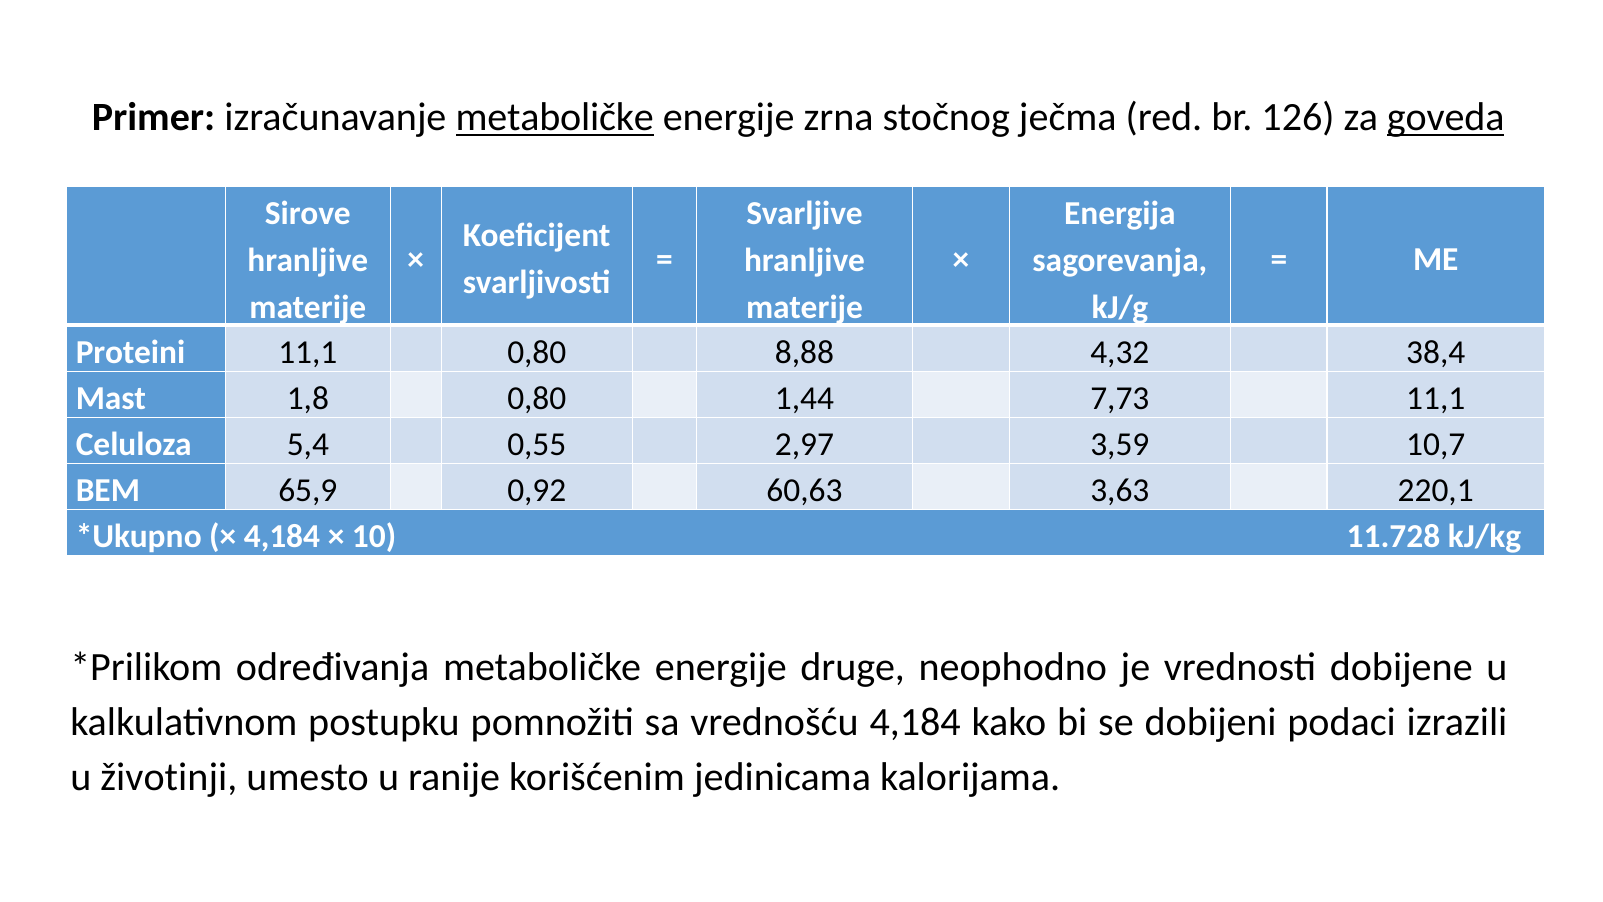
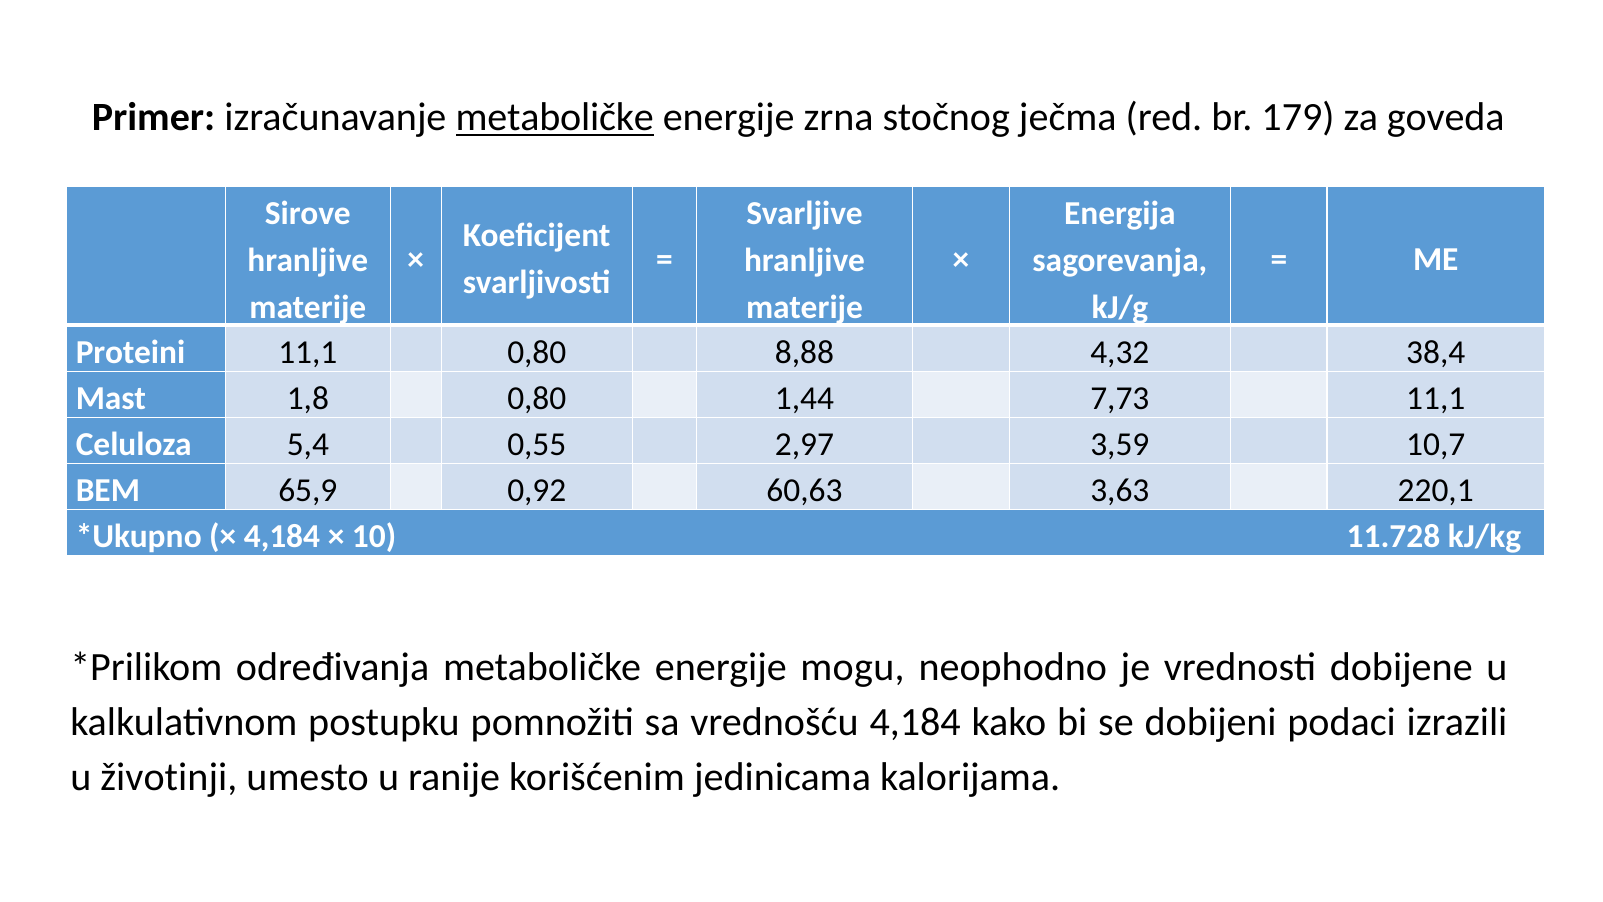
126: 126 -> 179
goveda underline: present -> none
druge: druge -> mogu
